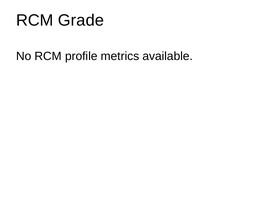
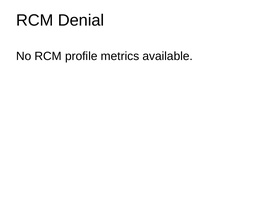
Grade: Grade -> Denial
